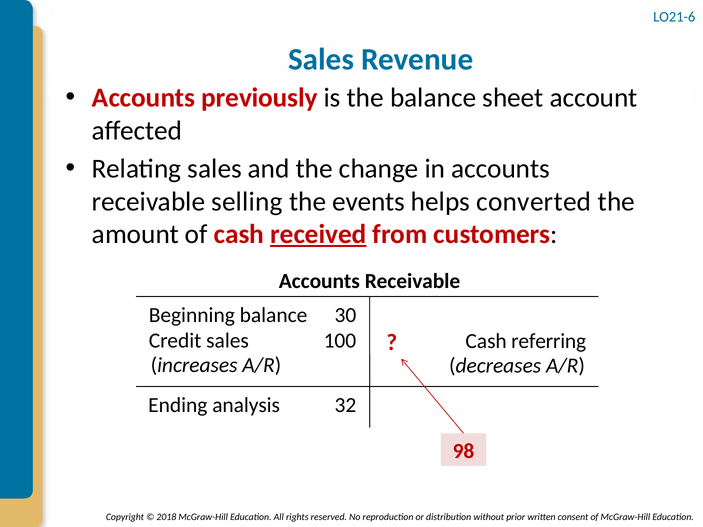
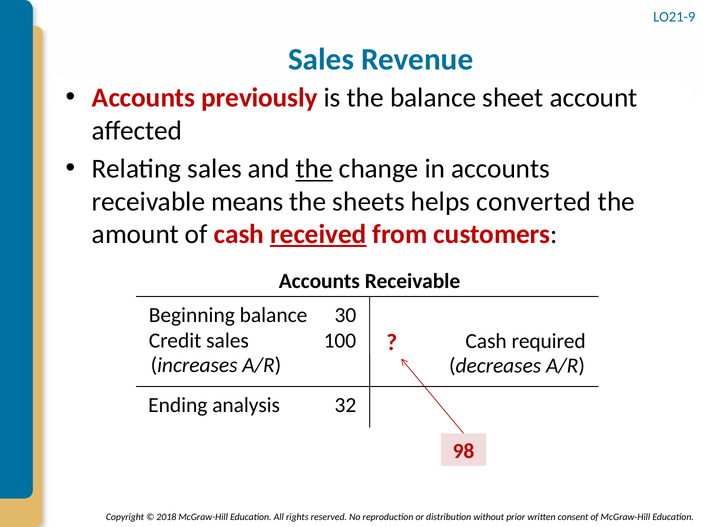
LO21-6: LO21-6 -> LO21-9
the at (314, 169) underline: none -> present
selling: selling -> means
events: events -> sheets
referring: referring -> required
